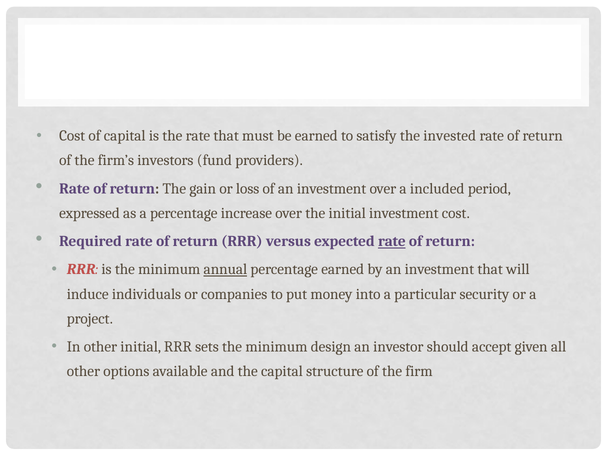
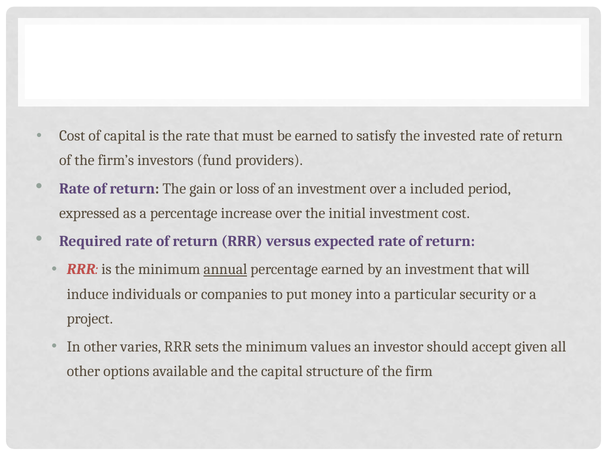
rate at (392, 241) underline: present -> none
other initial: initial -> varies
design: design -> values
